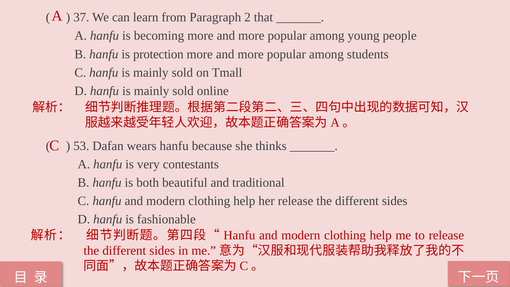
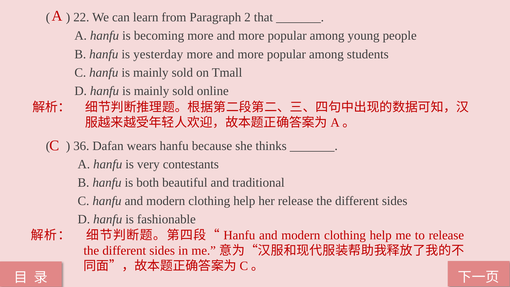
37: 37 -> 22
protection: protection -> yesterday
53: 53 -> 36
